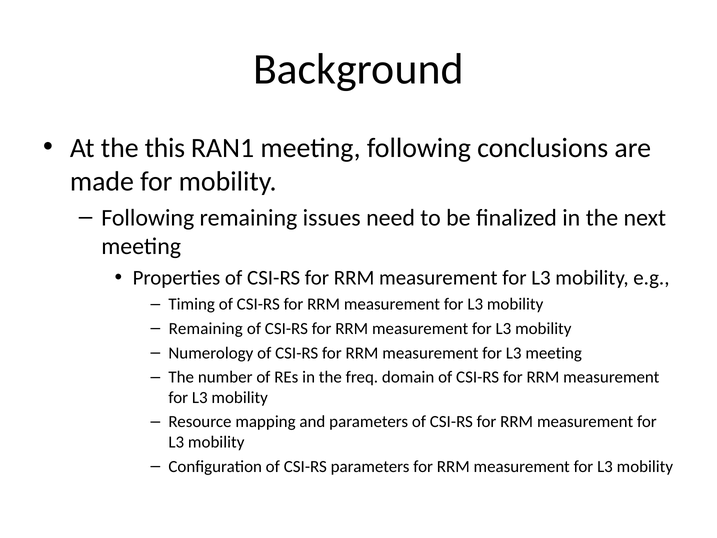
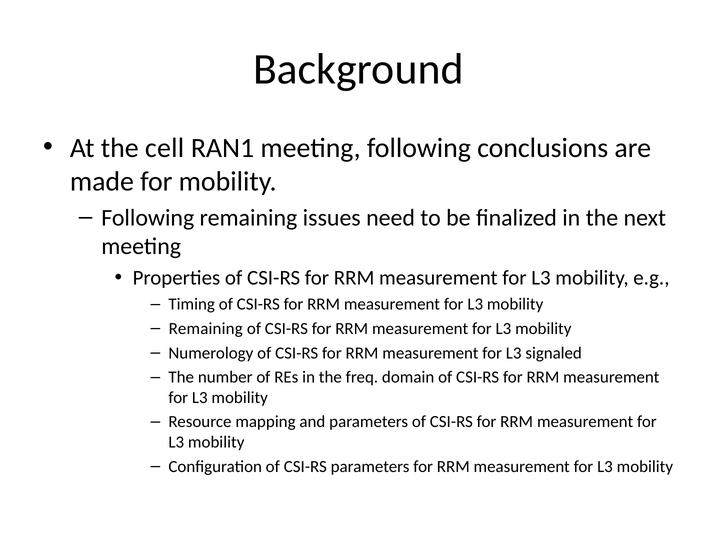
this: this -> cell
L3 meeting: meeting -> signaled
